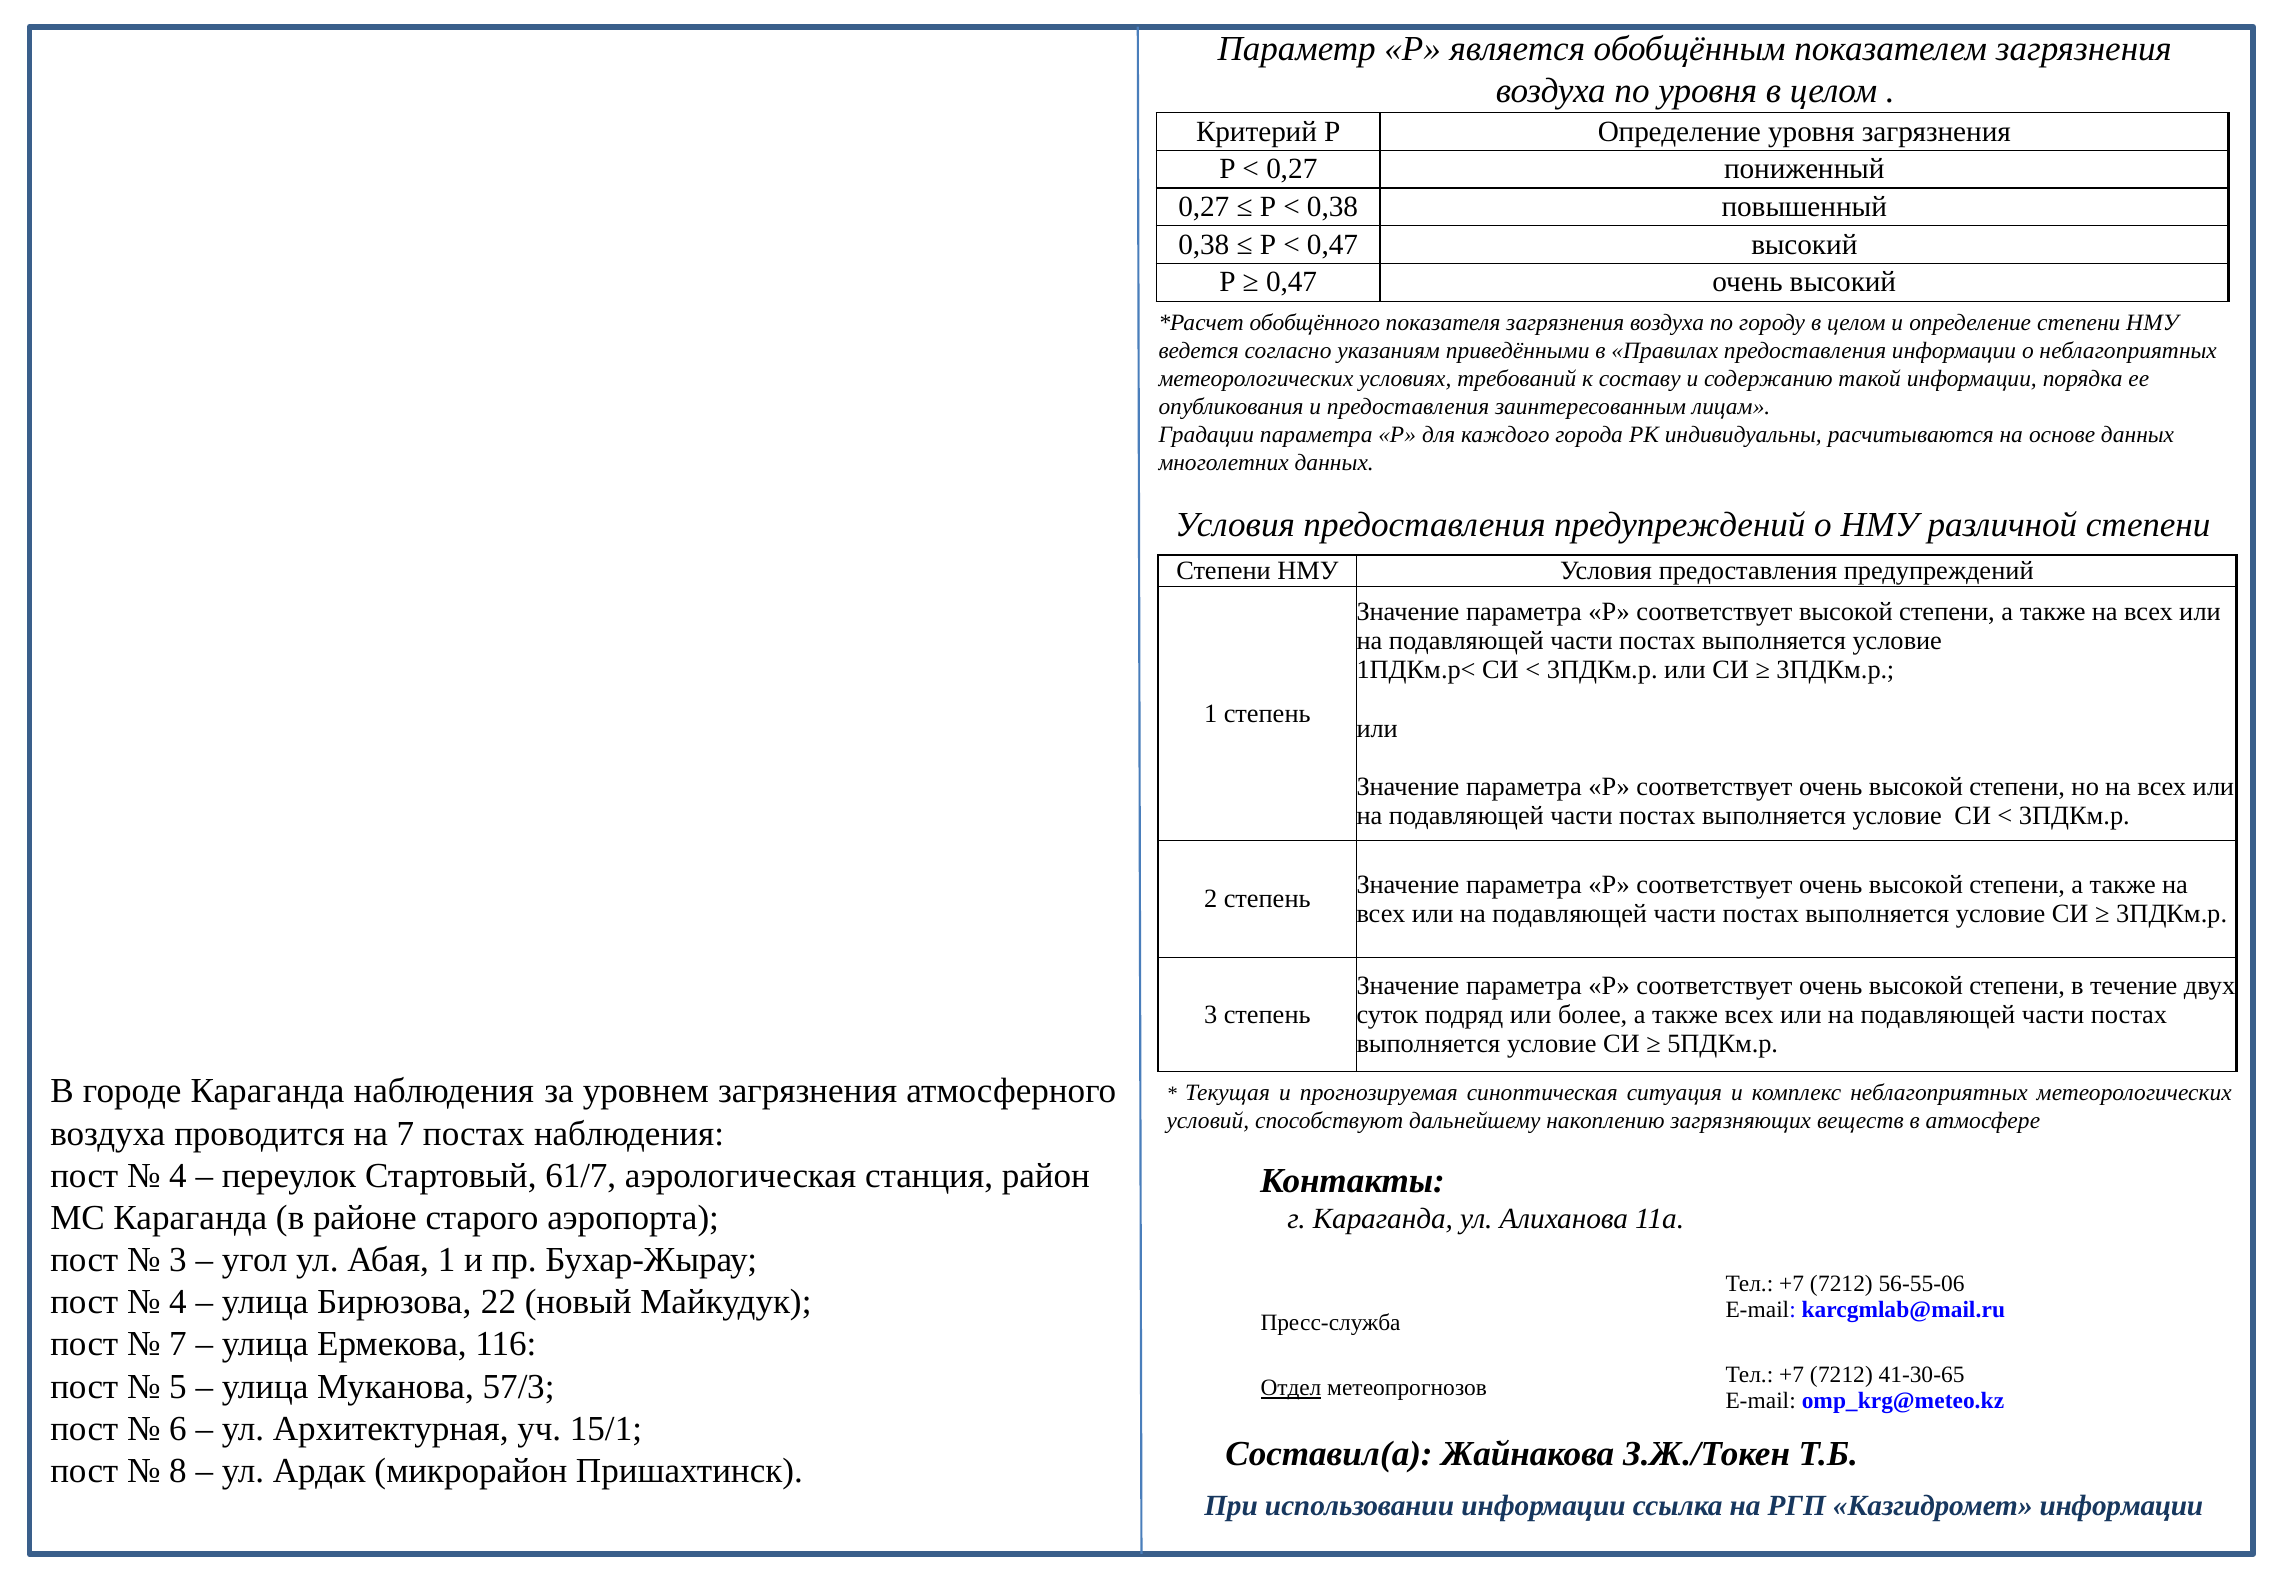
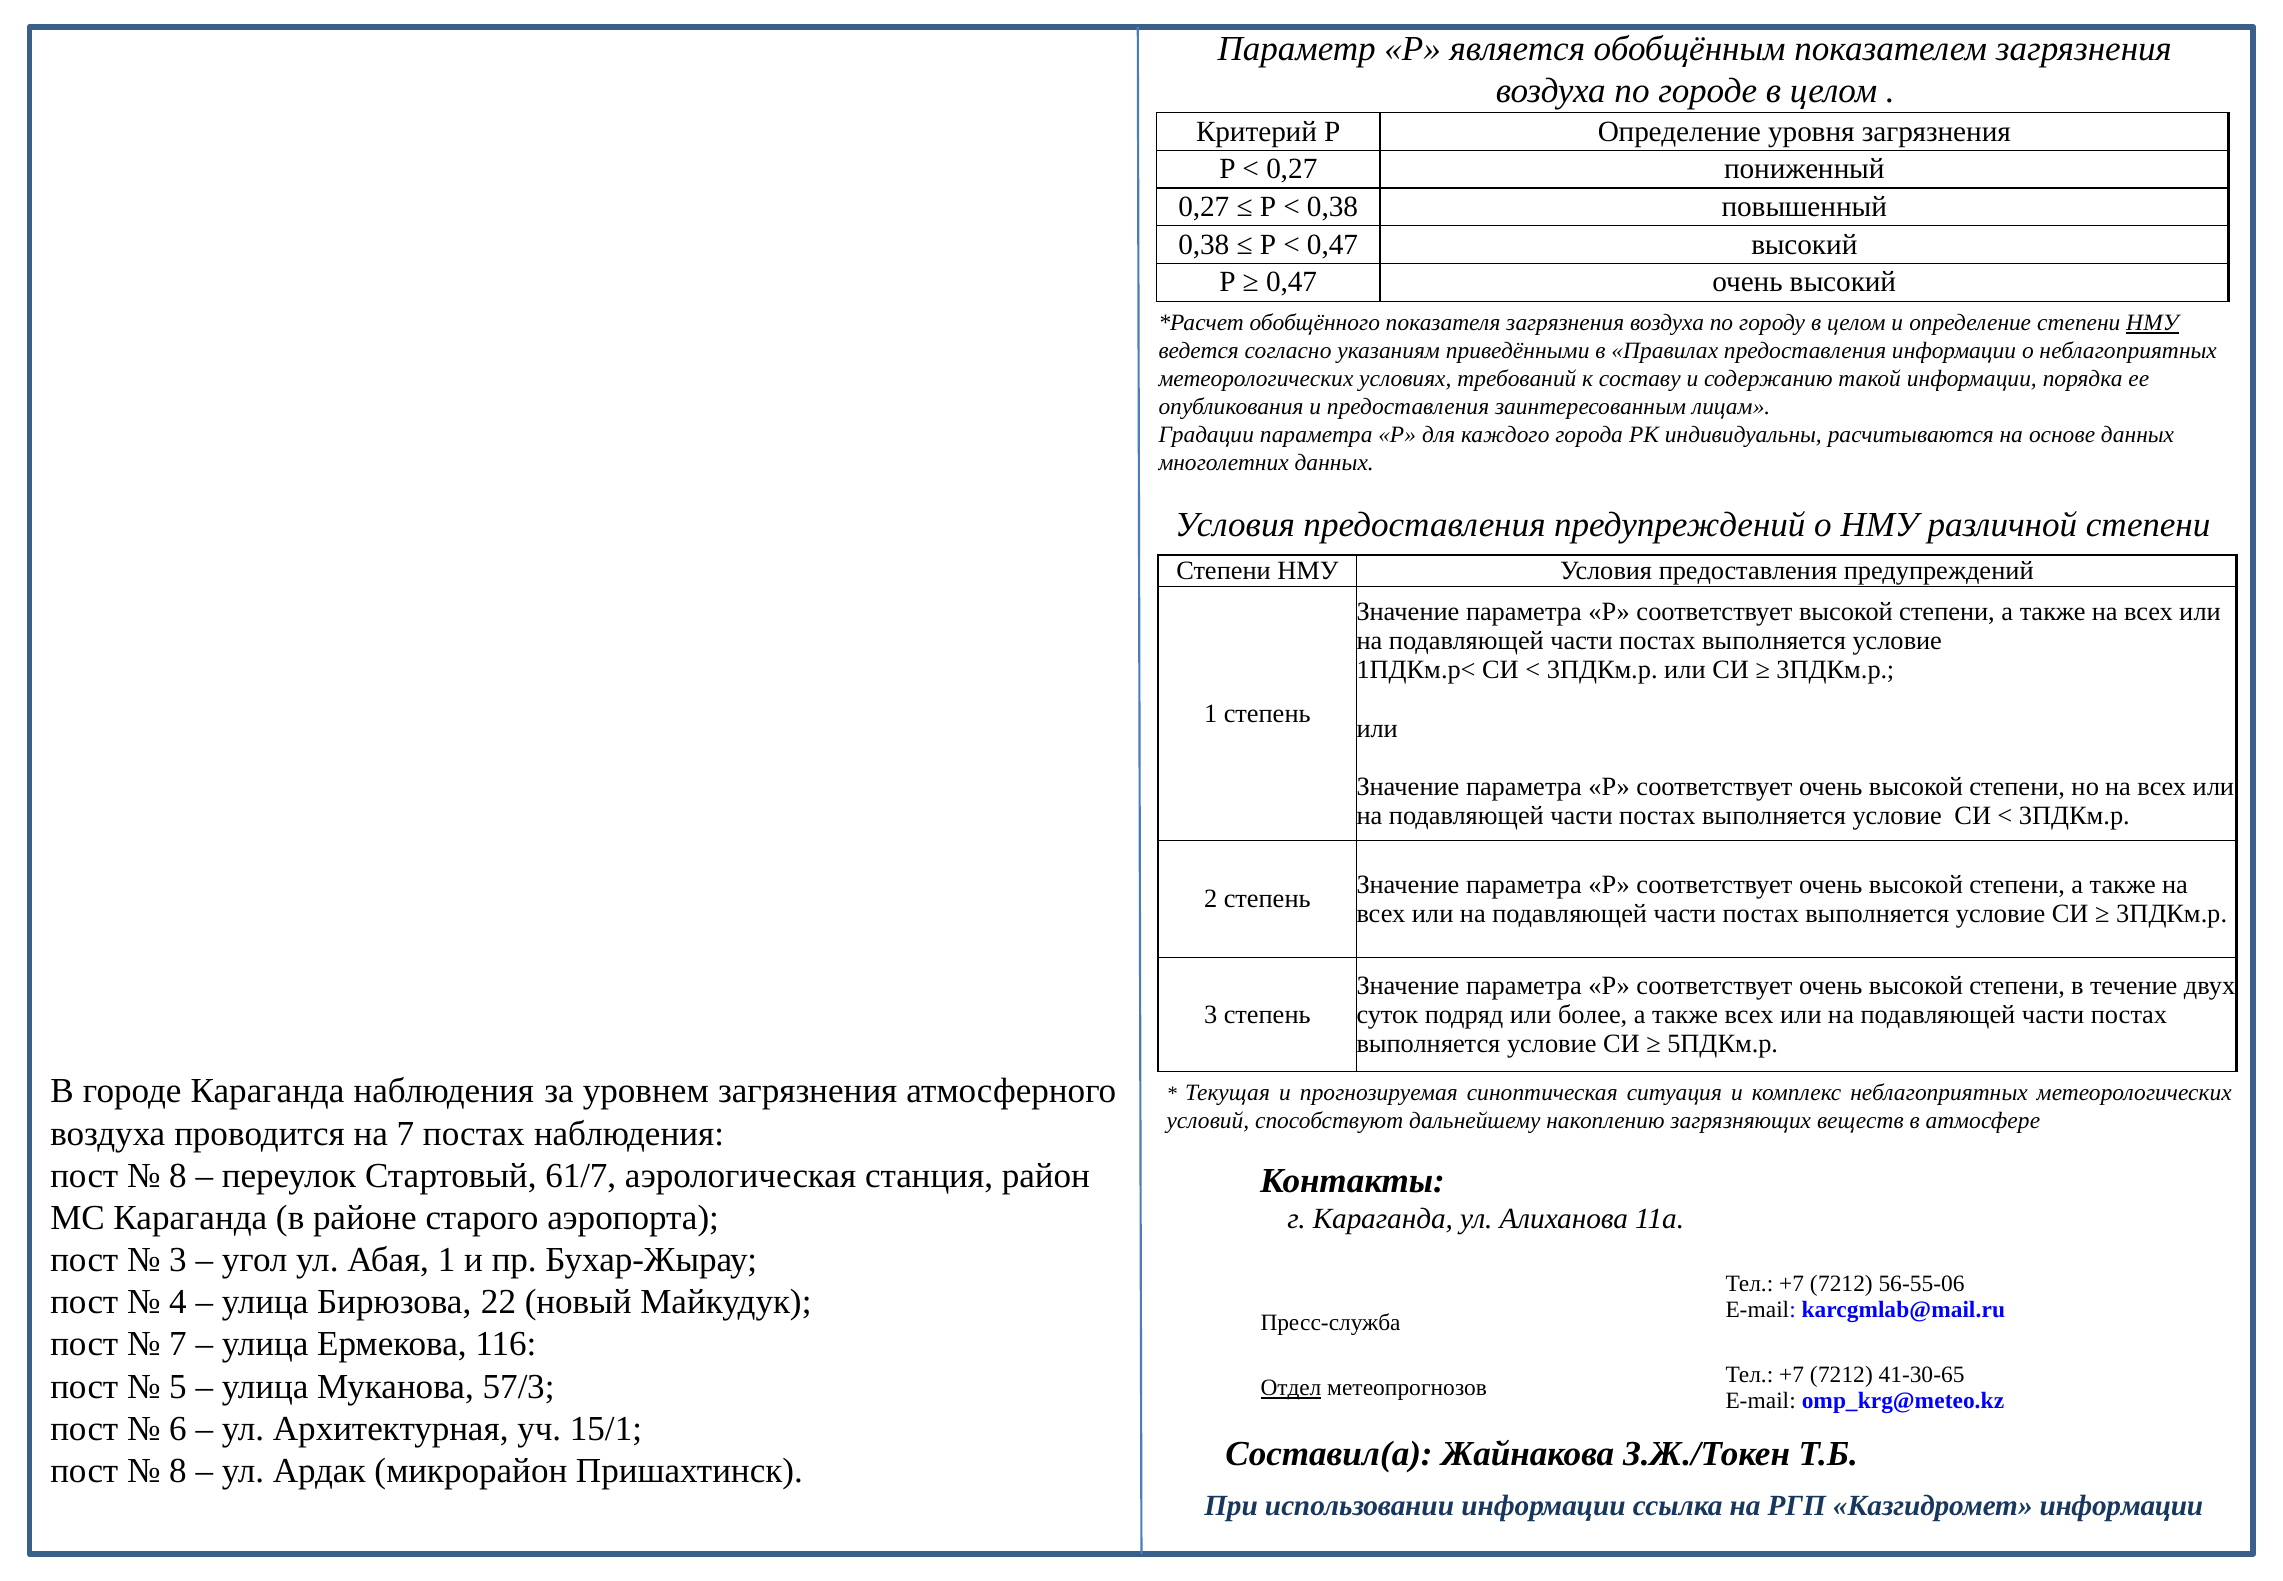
по уровня: уровня -> городе
НМУ at (2152, 323) underline: none -> present
4 at (178, 1175): 4 -> 8
